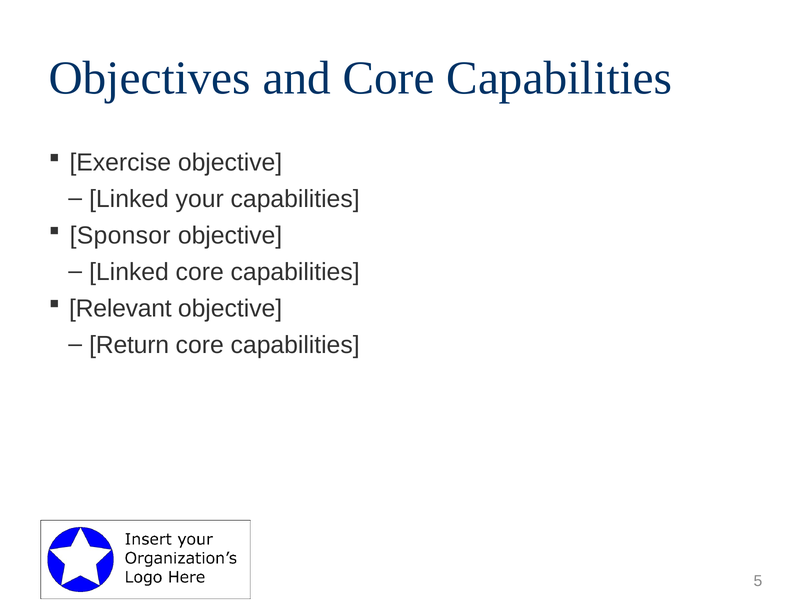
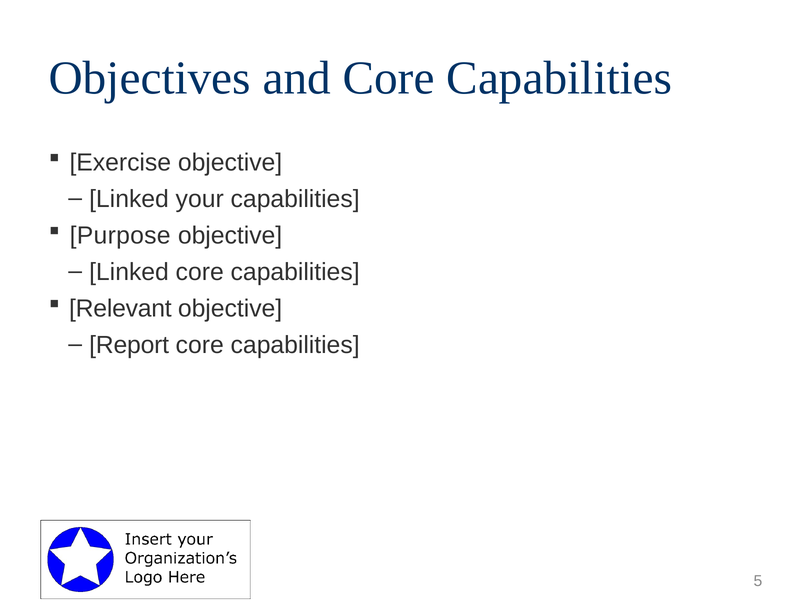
Sponsor: Sponsor -> Purpose
Return: Return -> Report
